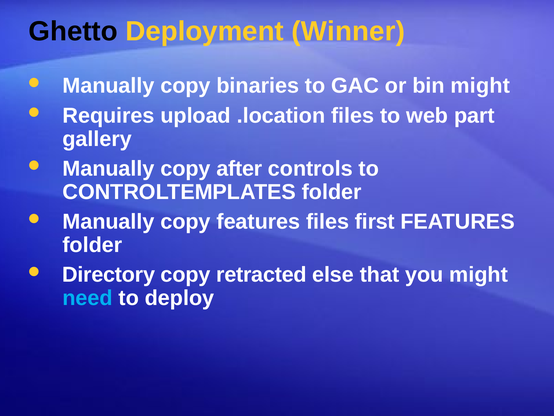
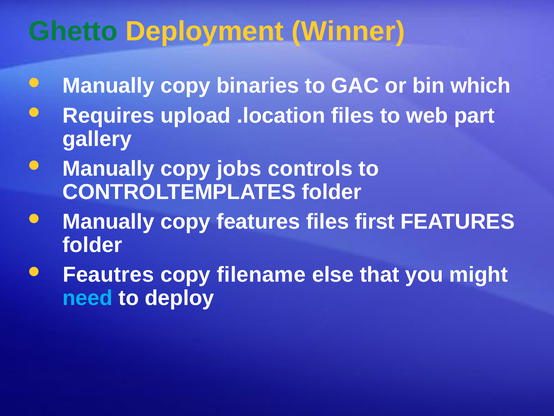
Ghetto colour: black -> green
bin might: might -> which
after: after -> jobs
Directory: Directory -> Feautres
retracted: retracted -> filename
